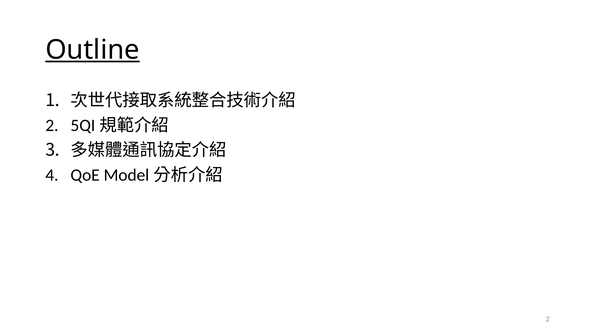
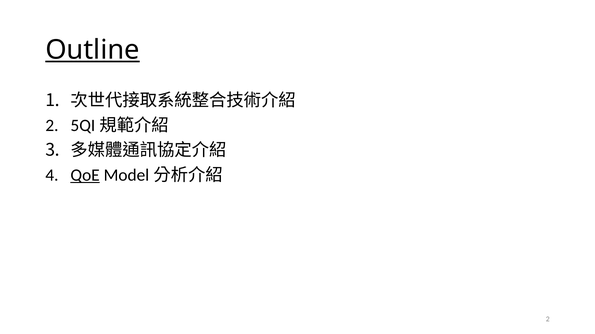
QoE underline: none -> present
